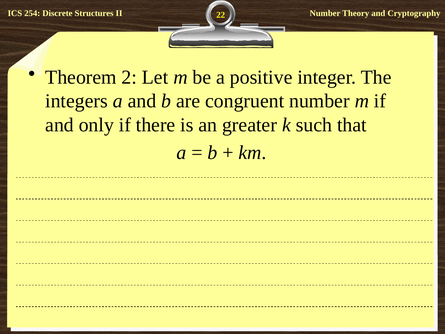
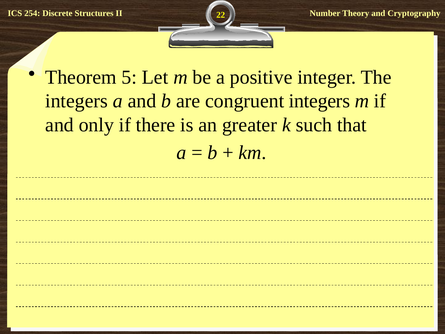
2: 2 -> 5
congruent number: number -> integers
